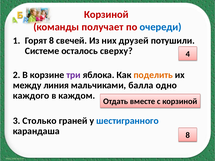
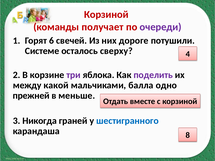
очереди colour: blue -> purple
Горят 8: 8 -> 6
друзей: друзей -> дороге
поделить colour: orange -> purple
линия: линия -> какой
каждого: каждого -> прежней
каждом: каждом -> меньше
Столько: Столько -> Никогда
